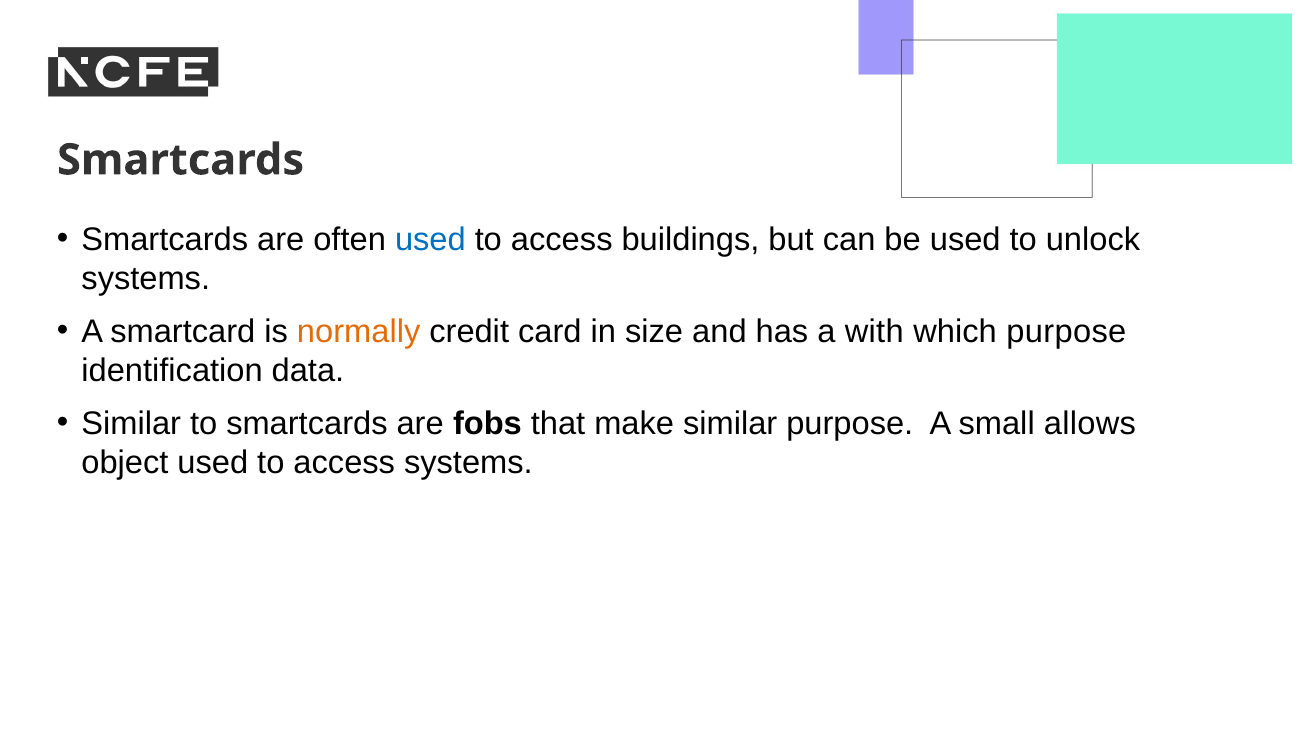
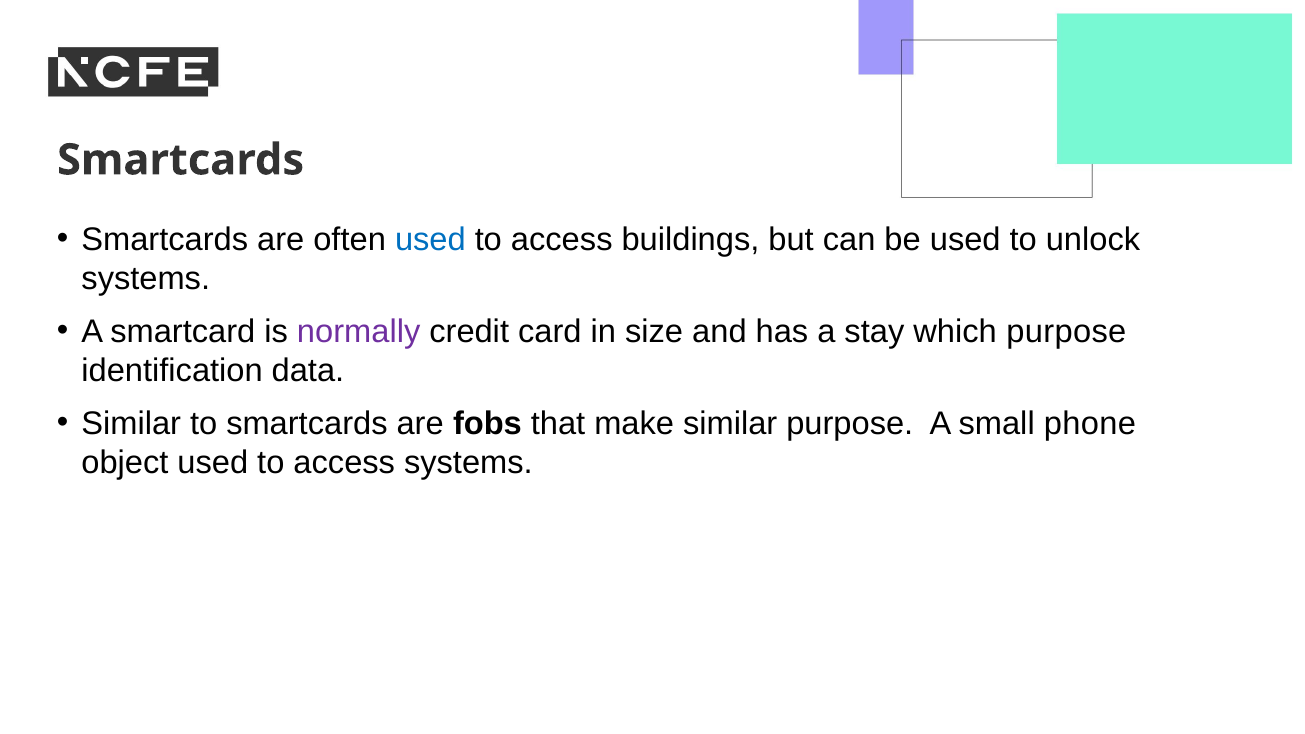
normally colour: orange -> purple
with: with -> stay
allows: allows -> phone
